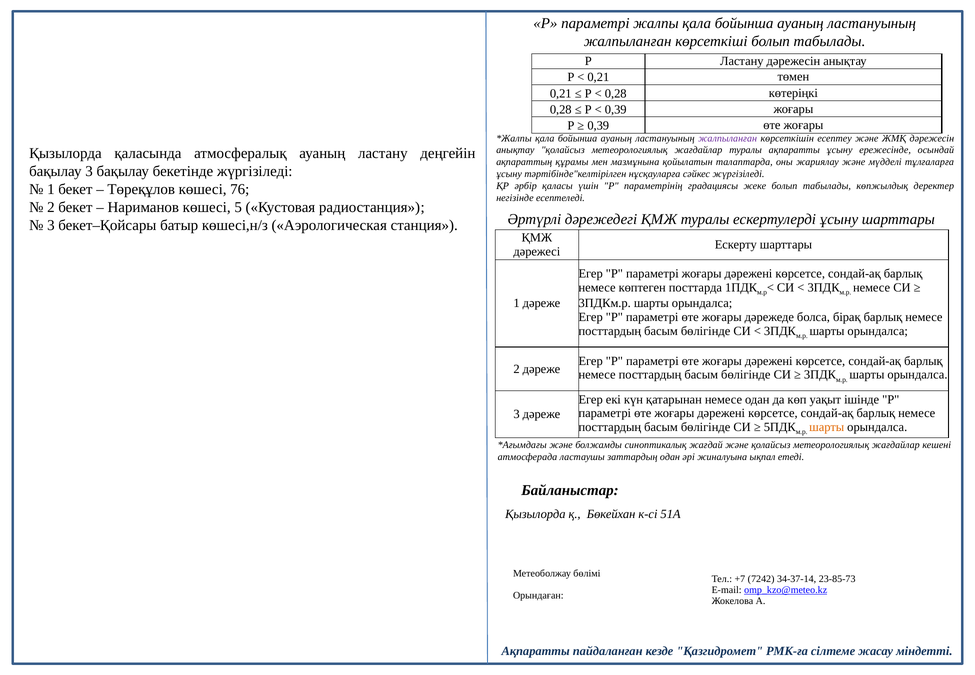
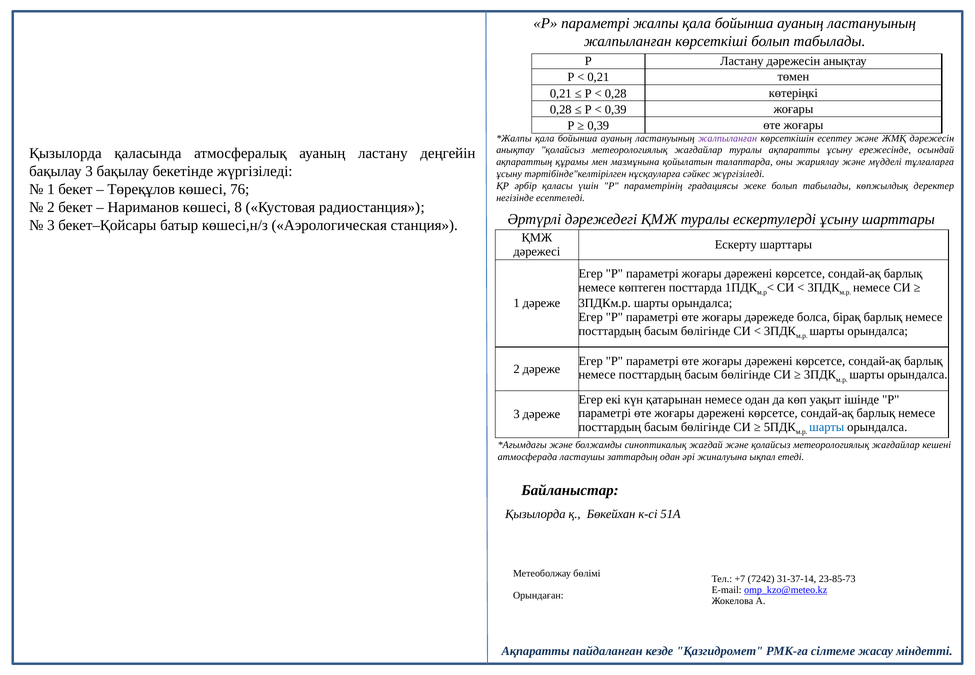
5: 5 -> 8
шарты at (827, 427) colour: orange -> blue
34-37-14: 34-37-14 -> 31-37-14
